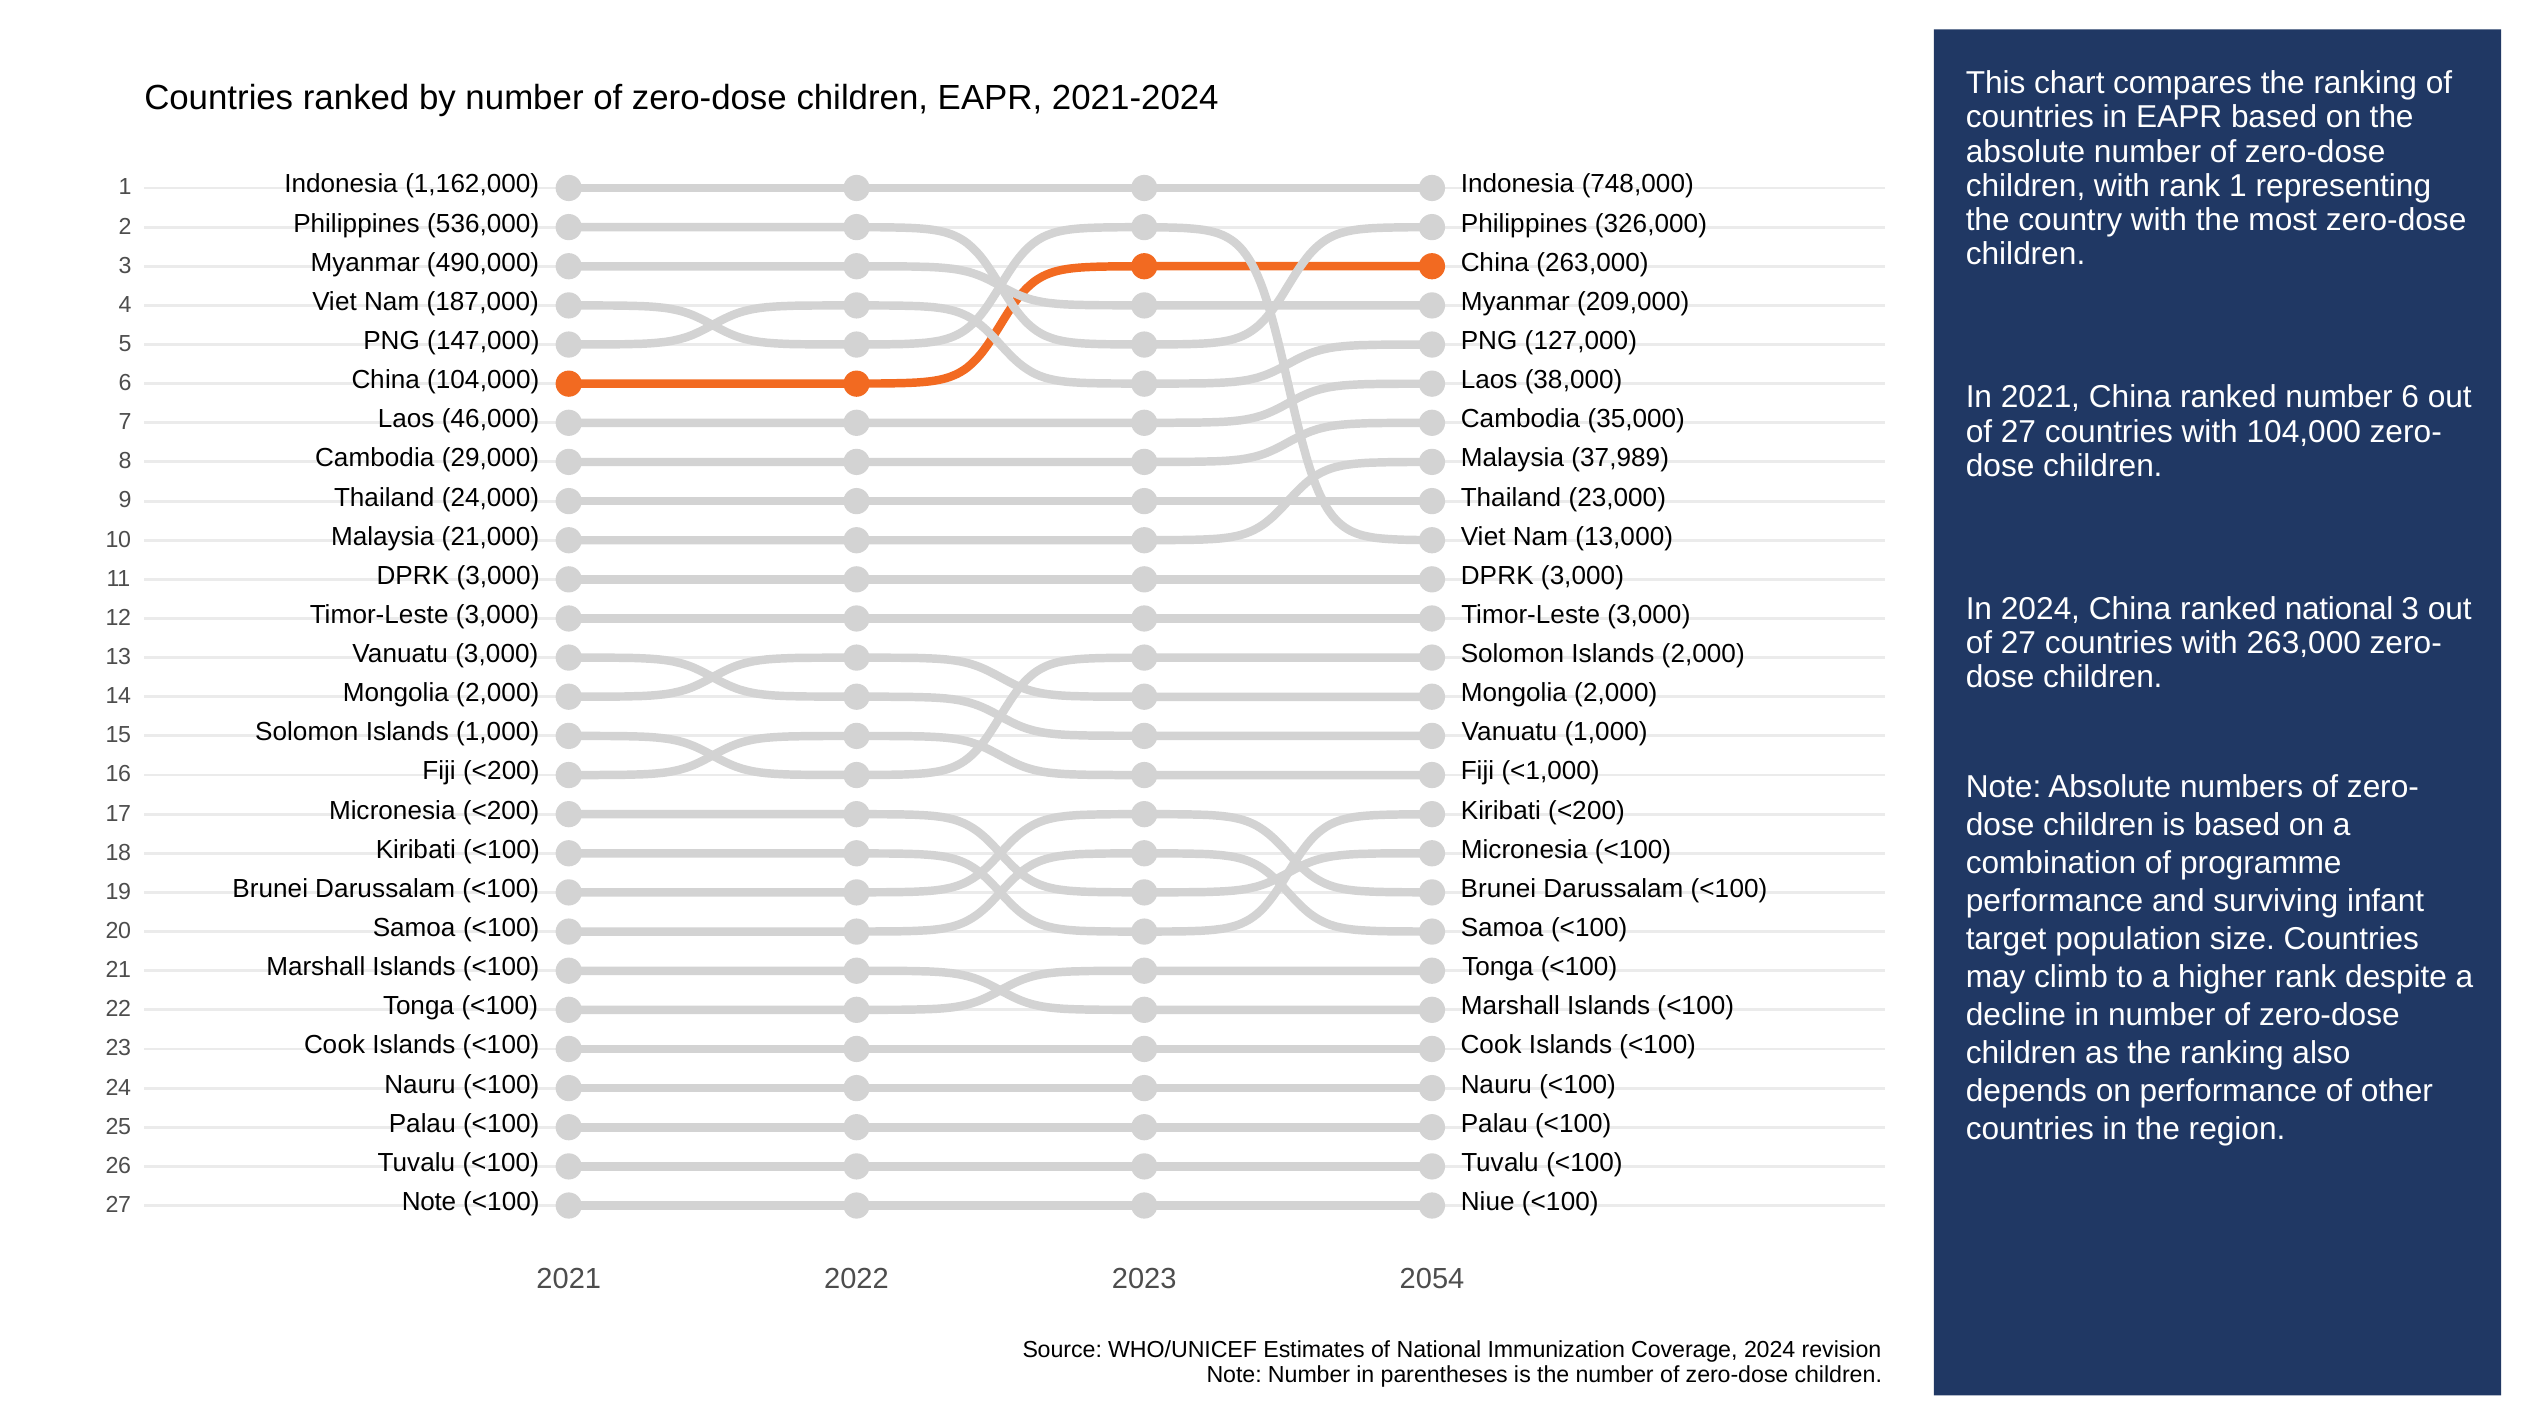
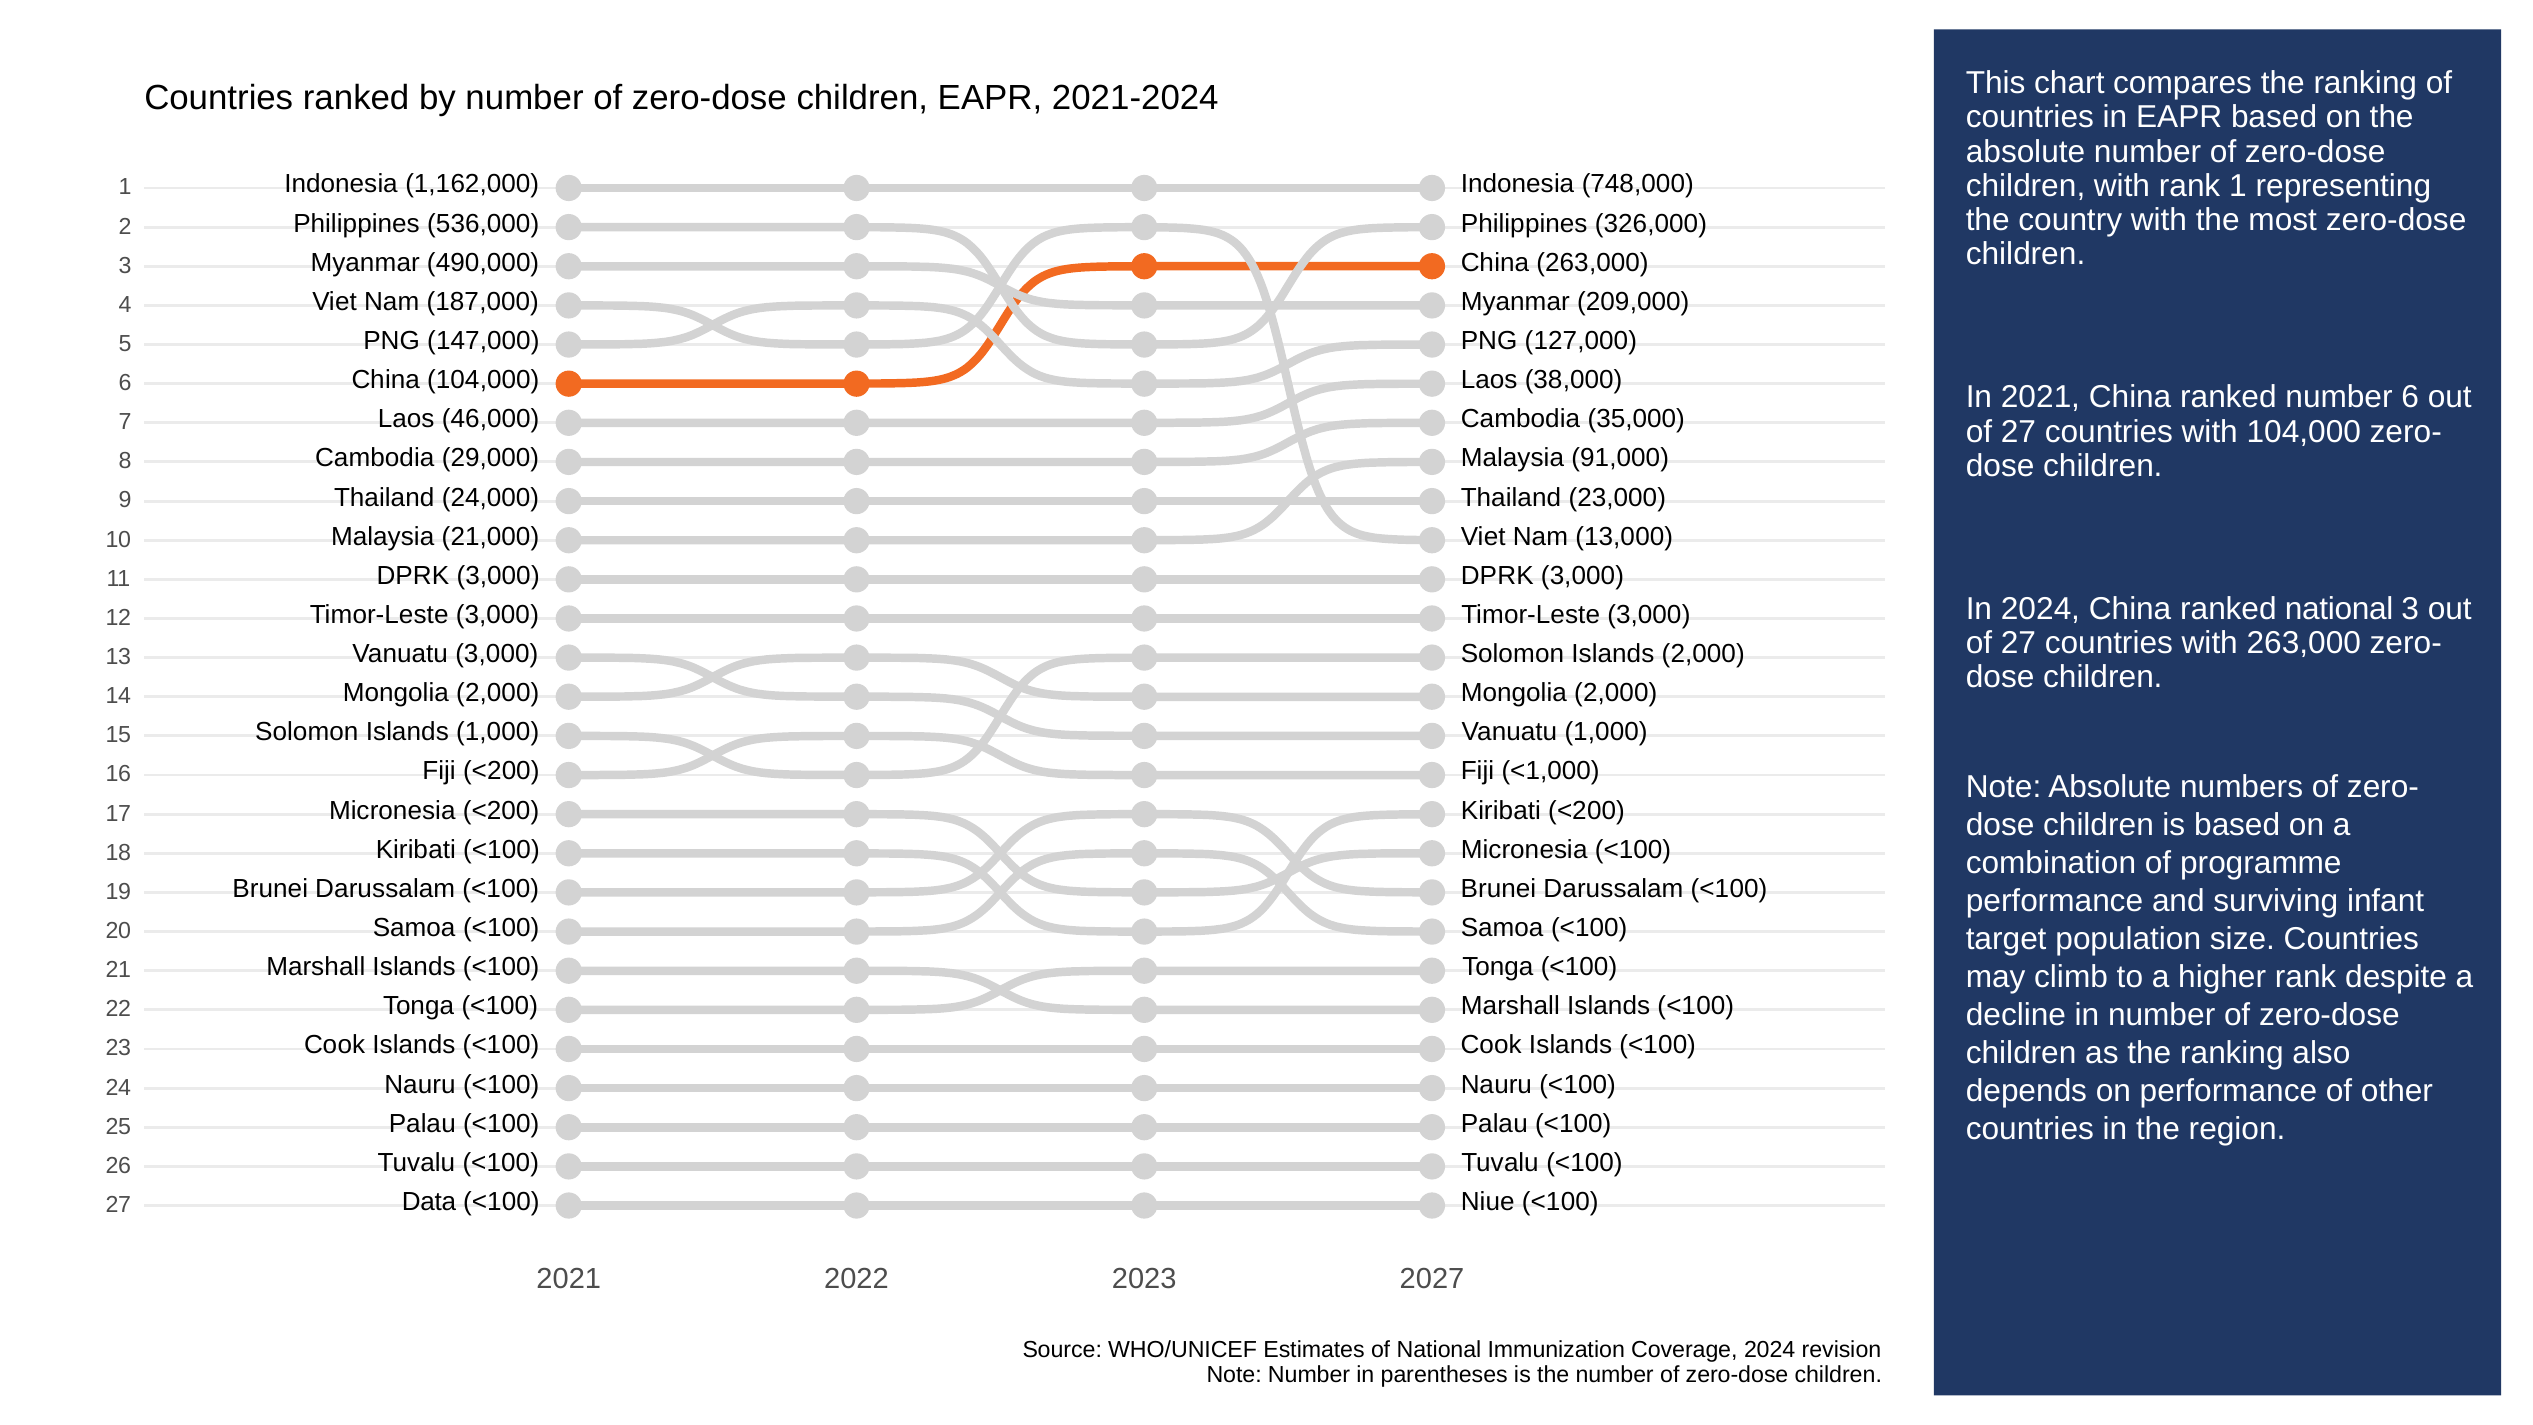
37,989: 37,989 -> 91,000
Note at (429, 1202): Note -> Data
2054: 2054 -> 2027
